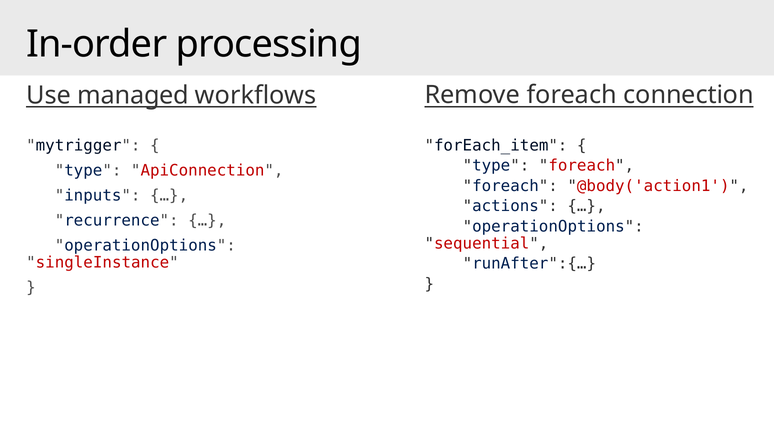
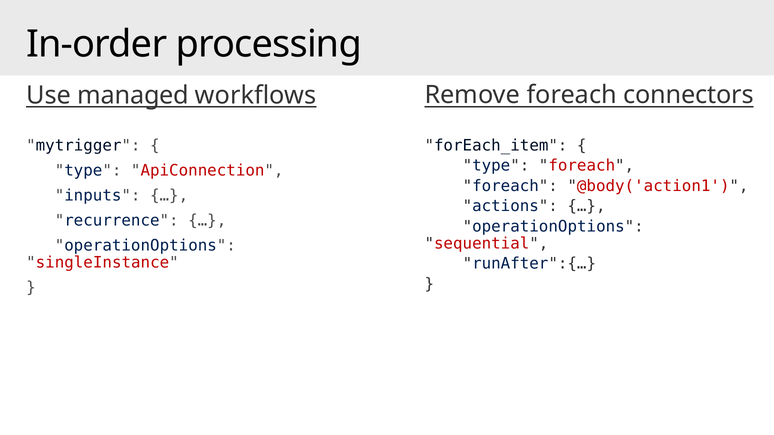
connection: connection -> connectors
